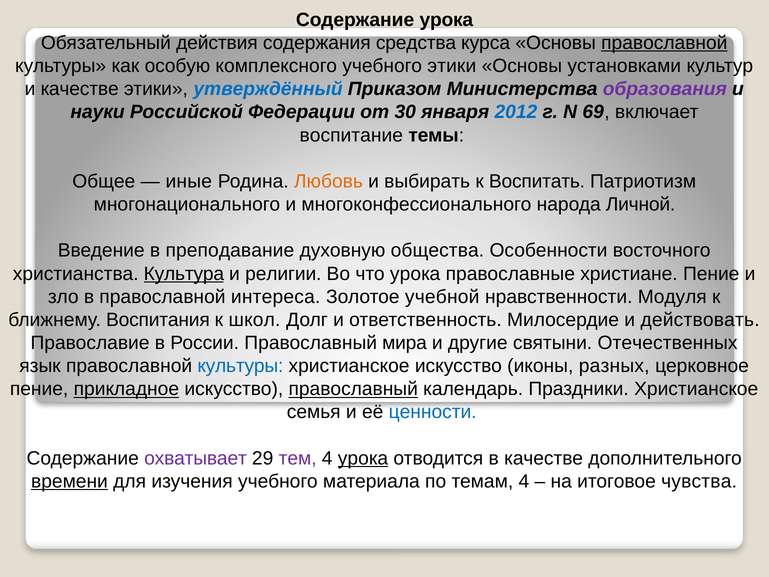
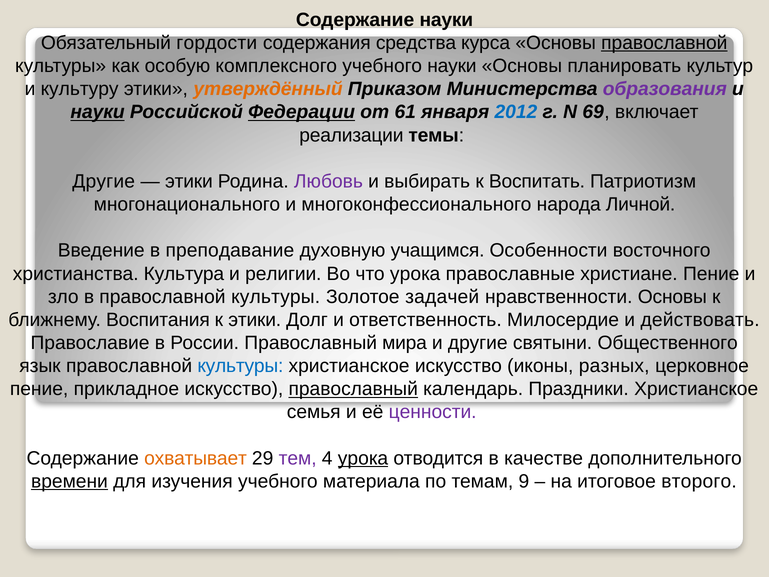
Содержание урока: урока -> науки
действия: действия -> гордости
учебного этики: этики -> науки
установками: установками -> планировать
и качестве: качестве -> культуру
утверждённый colour: blue -> orange
науки at (98, 112) underline: none -> present
Федерации underline: none -> present
30: 30 -> 61
воспитание: воспитание -> реализации
Общее at (104, 181): Общее -> Другие
иные at (189, 181): иные -> этики
Любовь colour: orange -> purple
общества: общества -> учащимся
Культура underline: present -> none
в православной интереса: интереса -> культуры
учебной: учебной -> задачей
нравственности Модуля: Модуля -> Основы
к школ: школ -> этики
Отечественных: Отечественных -> Общественного
прикладное underline: present -> none
ценности colour: blue -> purple
охватывает colour: purple -> orange
темам 4: 4 -> 9
чувства: чувства -> второго
